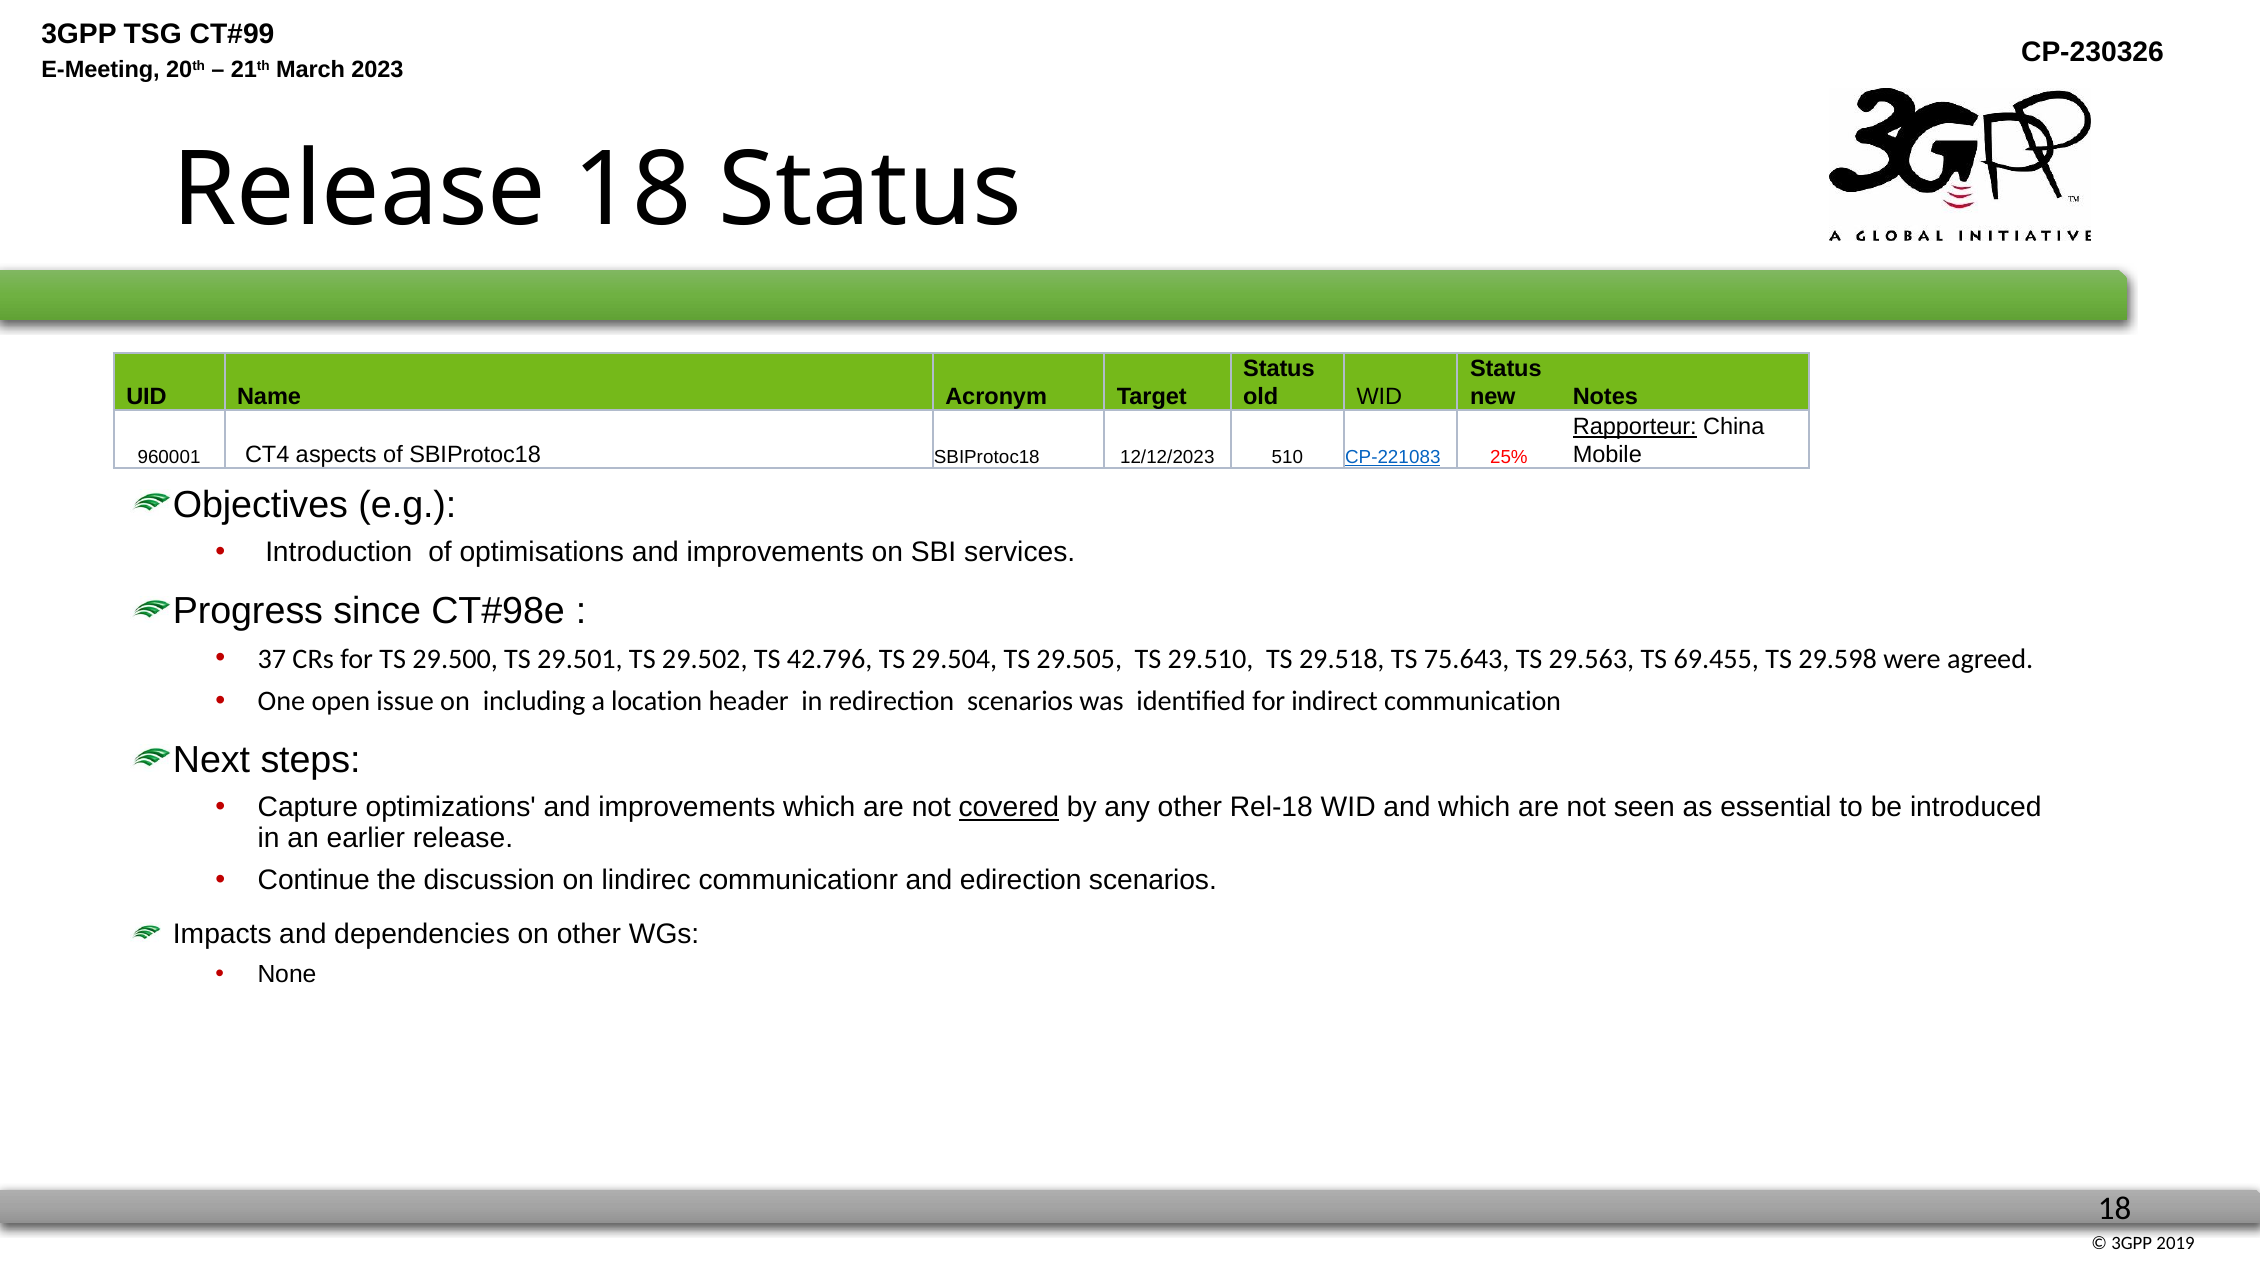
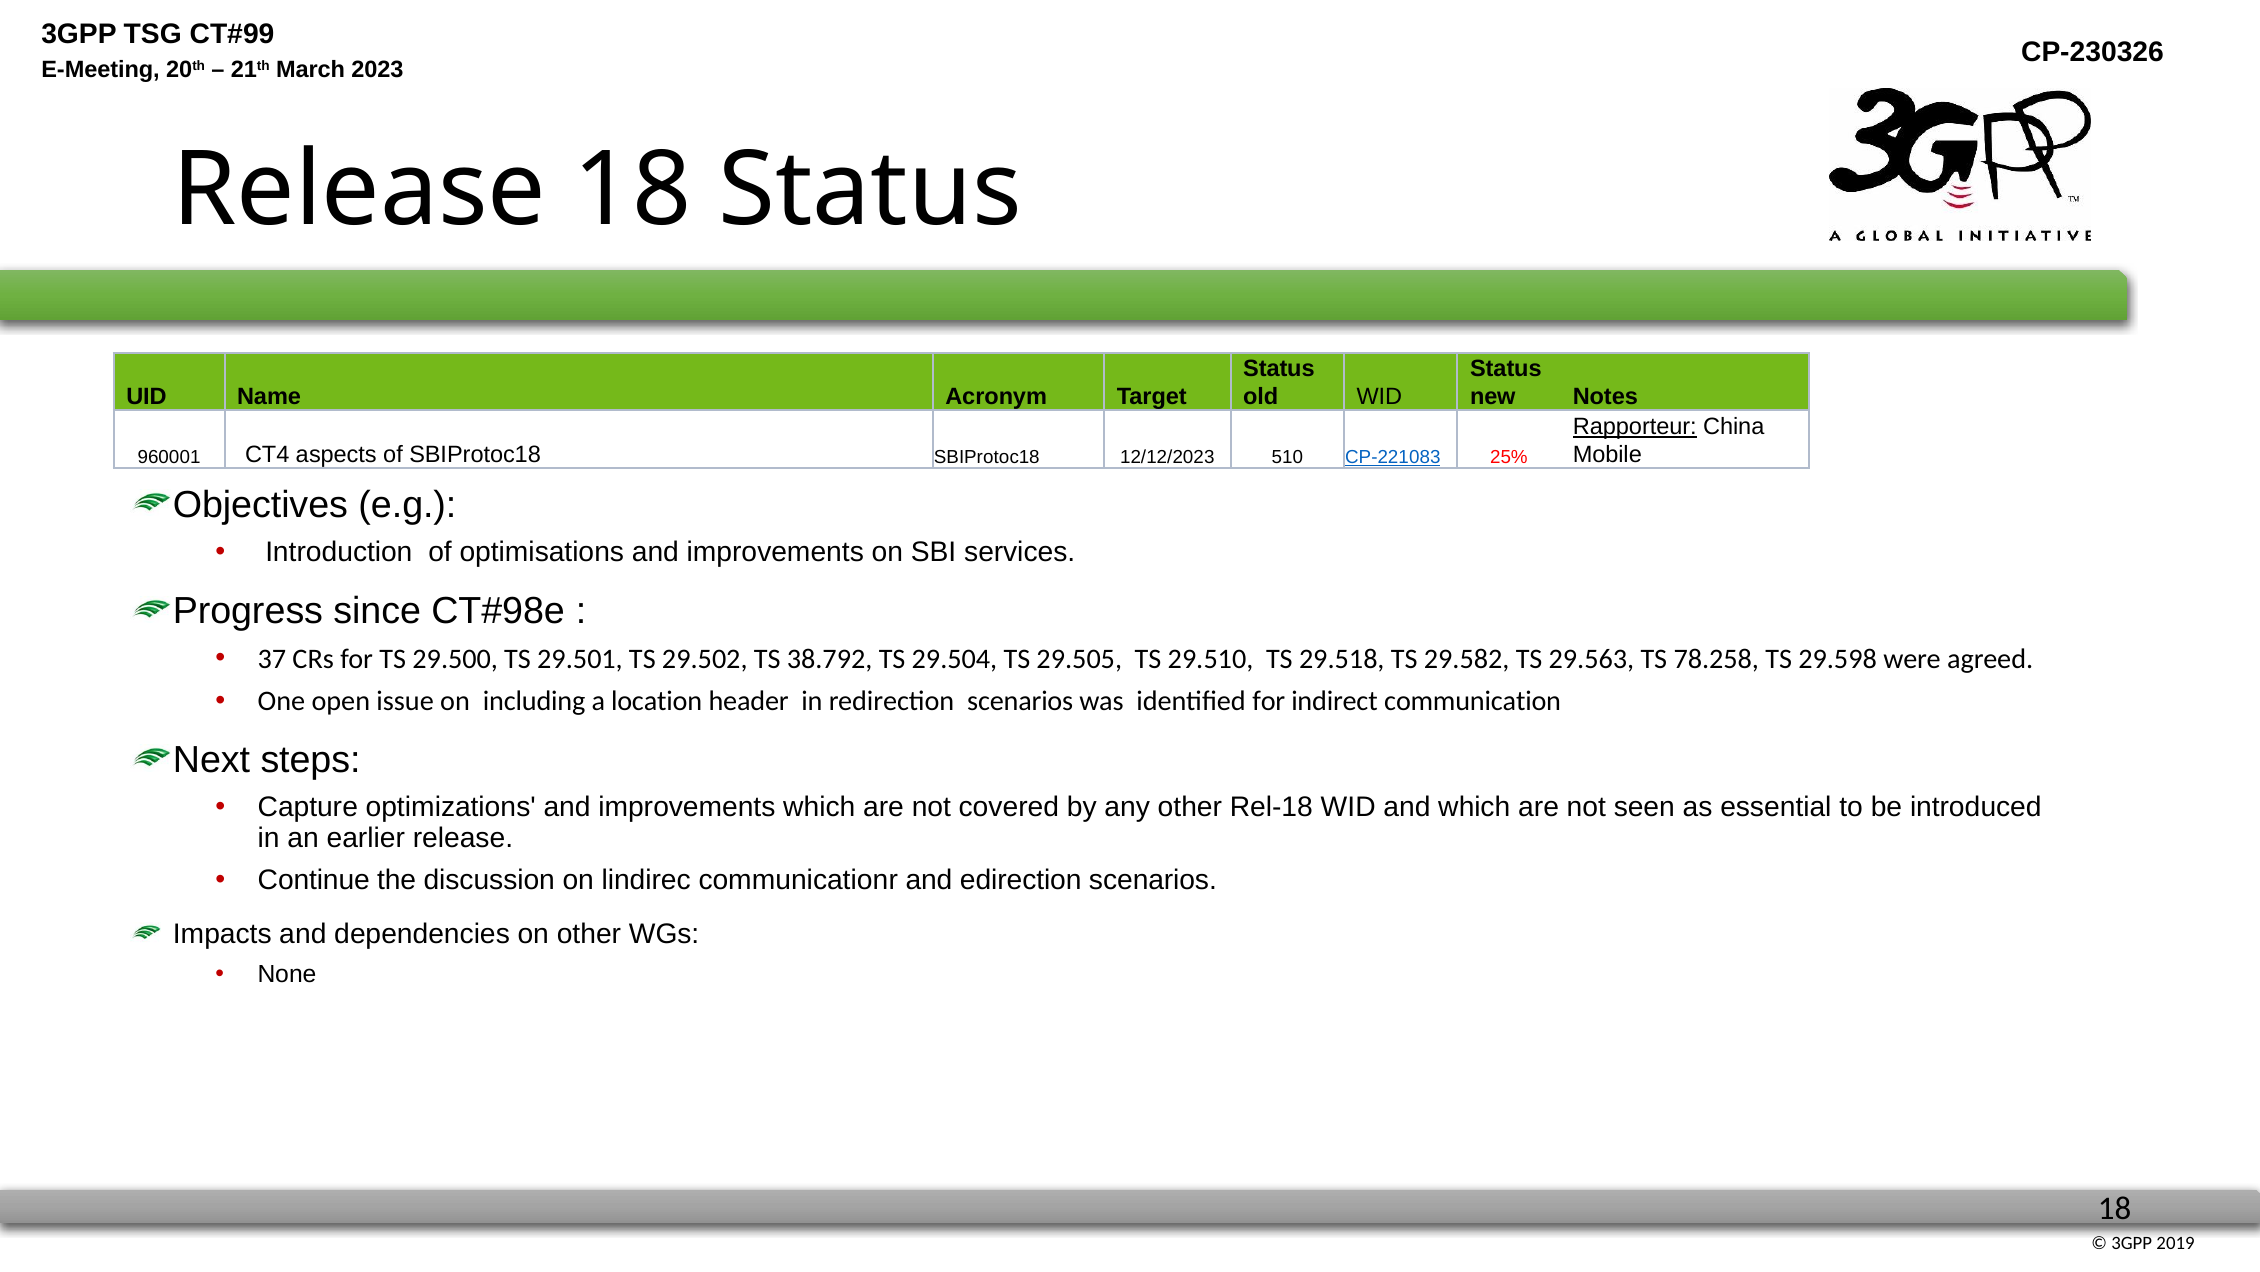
42.796: 42.796 -> 38.792
75.643: 75.643 -> 29.582
69.455: 69.455 -> 78.258
covered underline: present -> none
